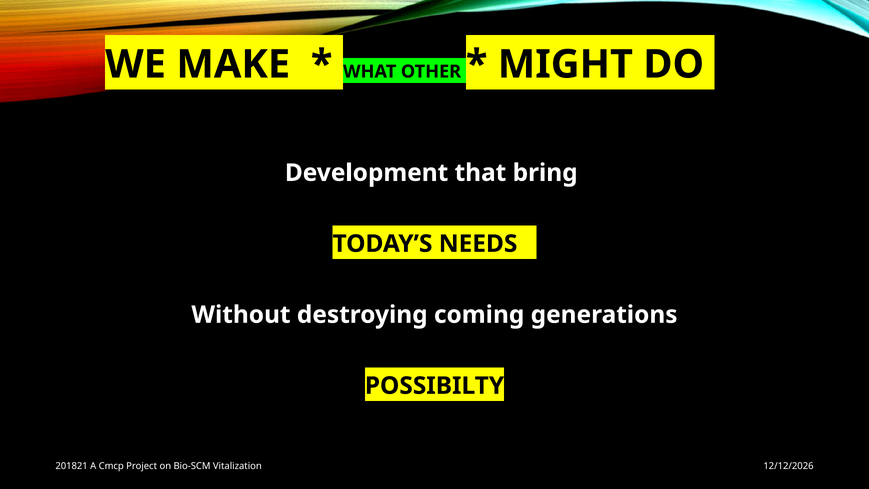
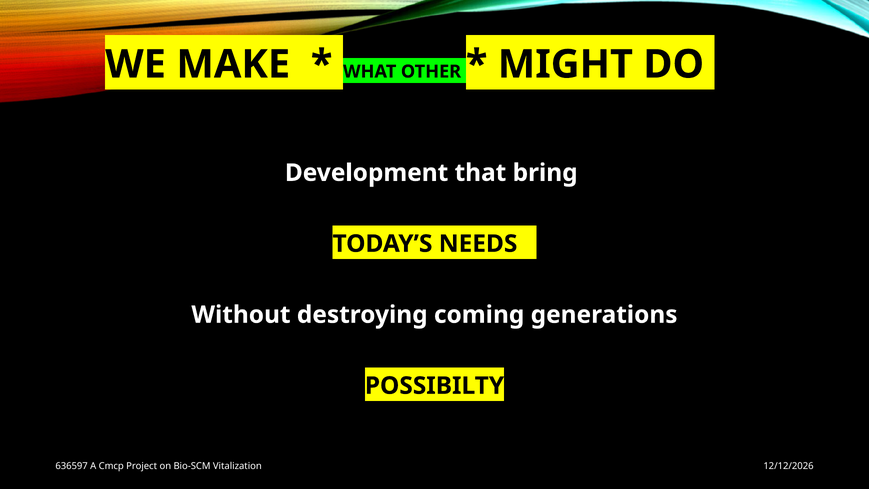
201821: 201821 -> 636597
